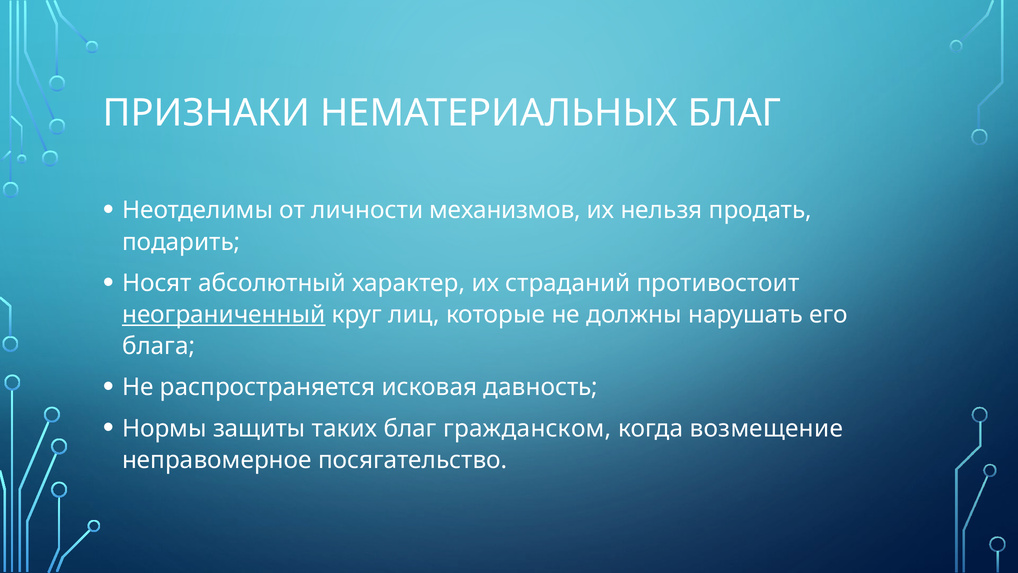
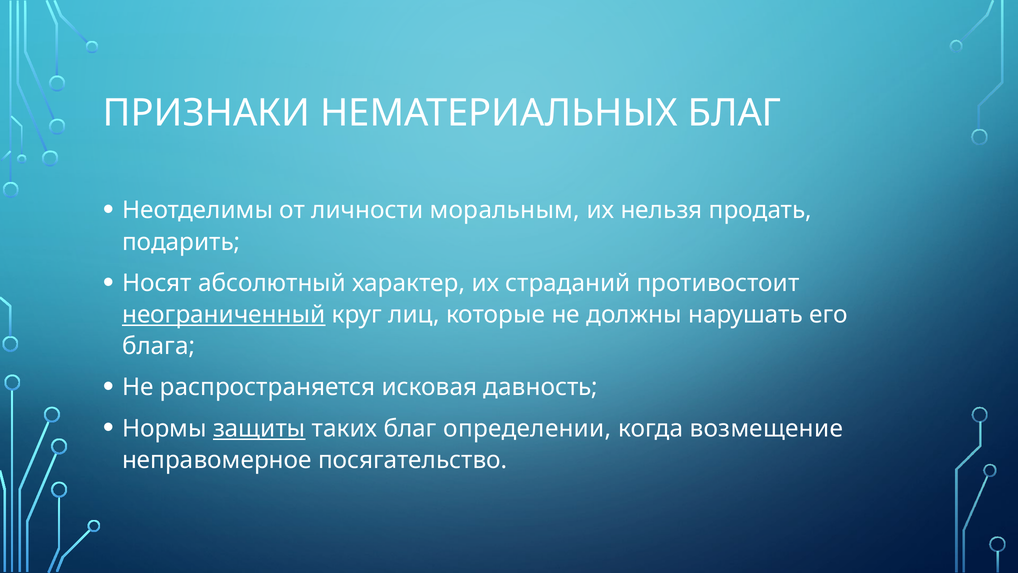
механизмов: механизмов -> моральным
защиты underline: none -> present
гражданском: гражданском -> определении
